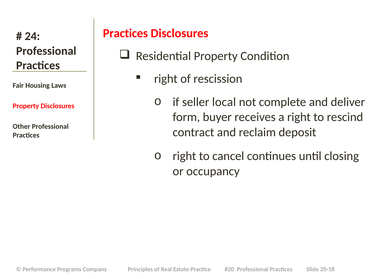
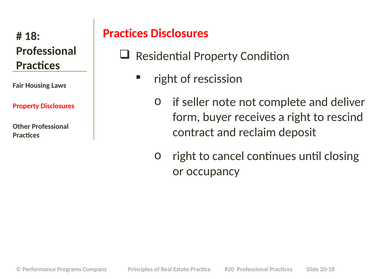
24: 24 -> 18
local: local -> note
